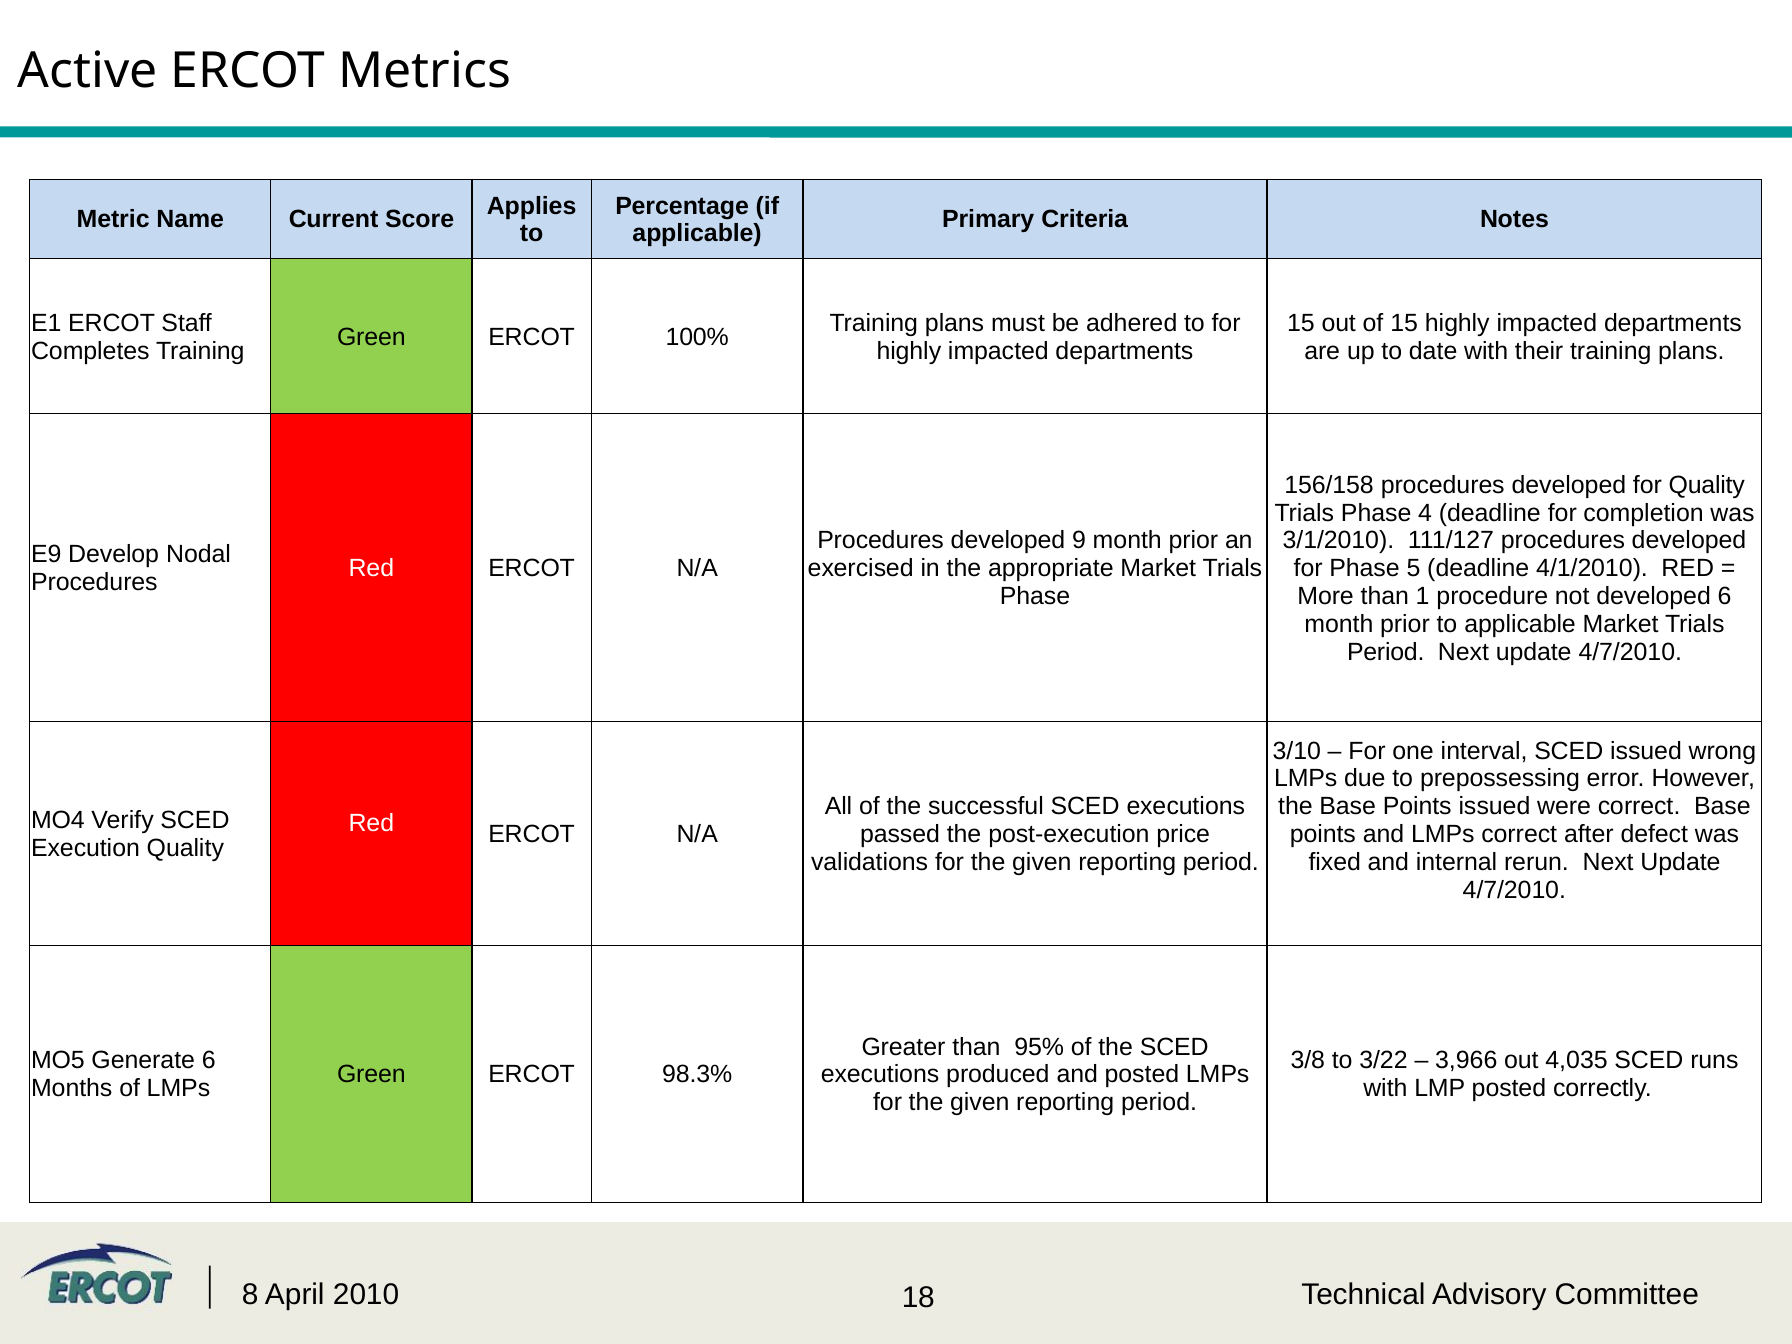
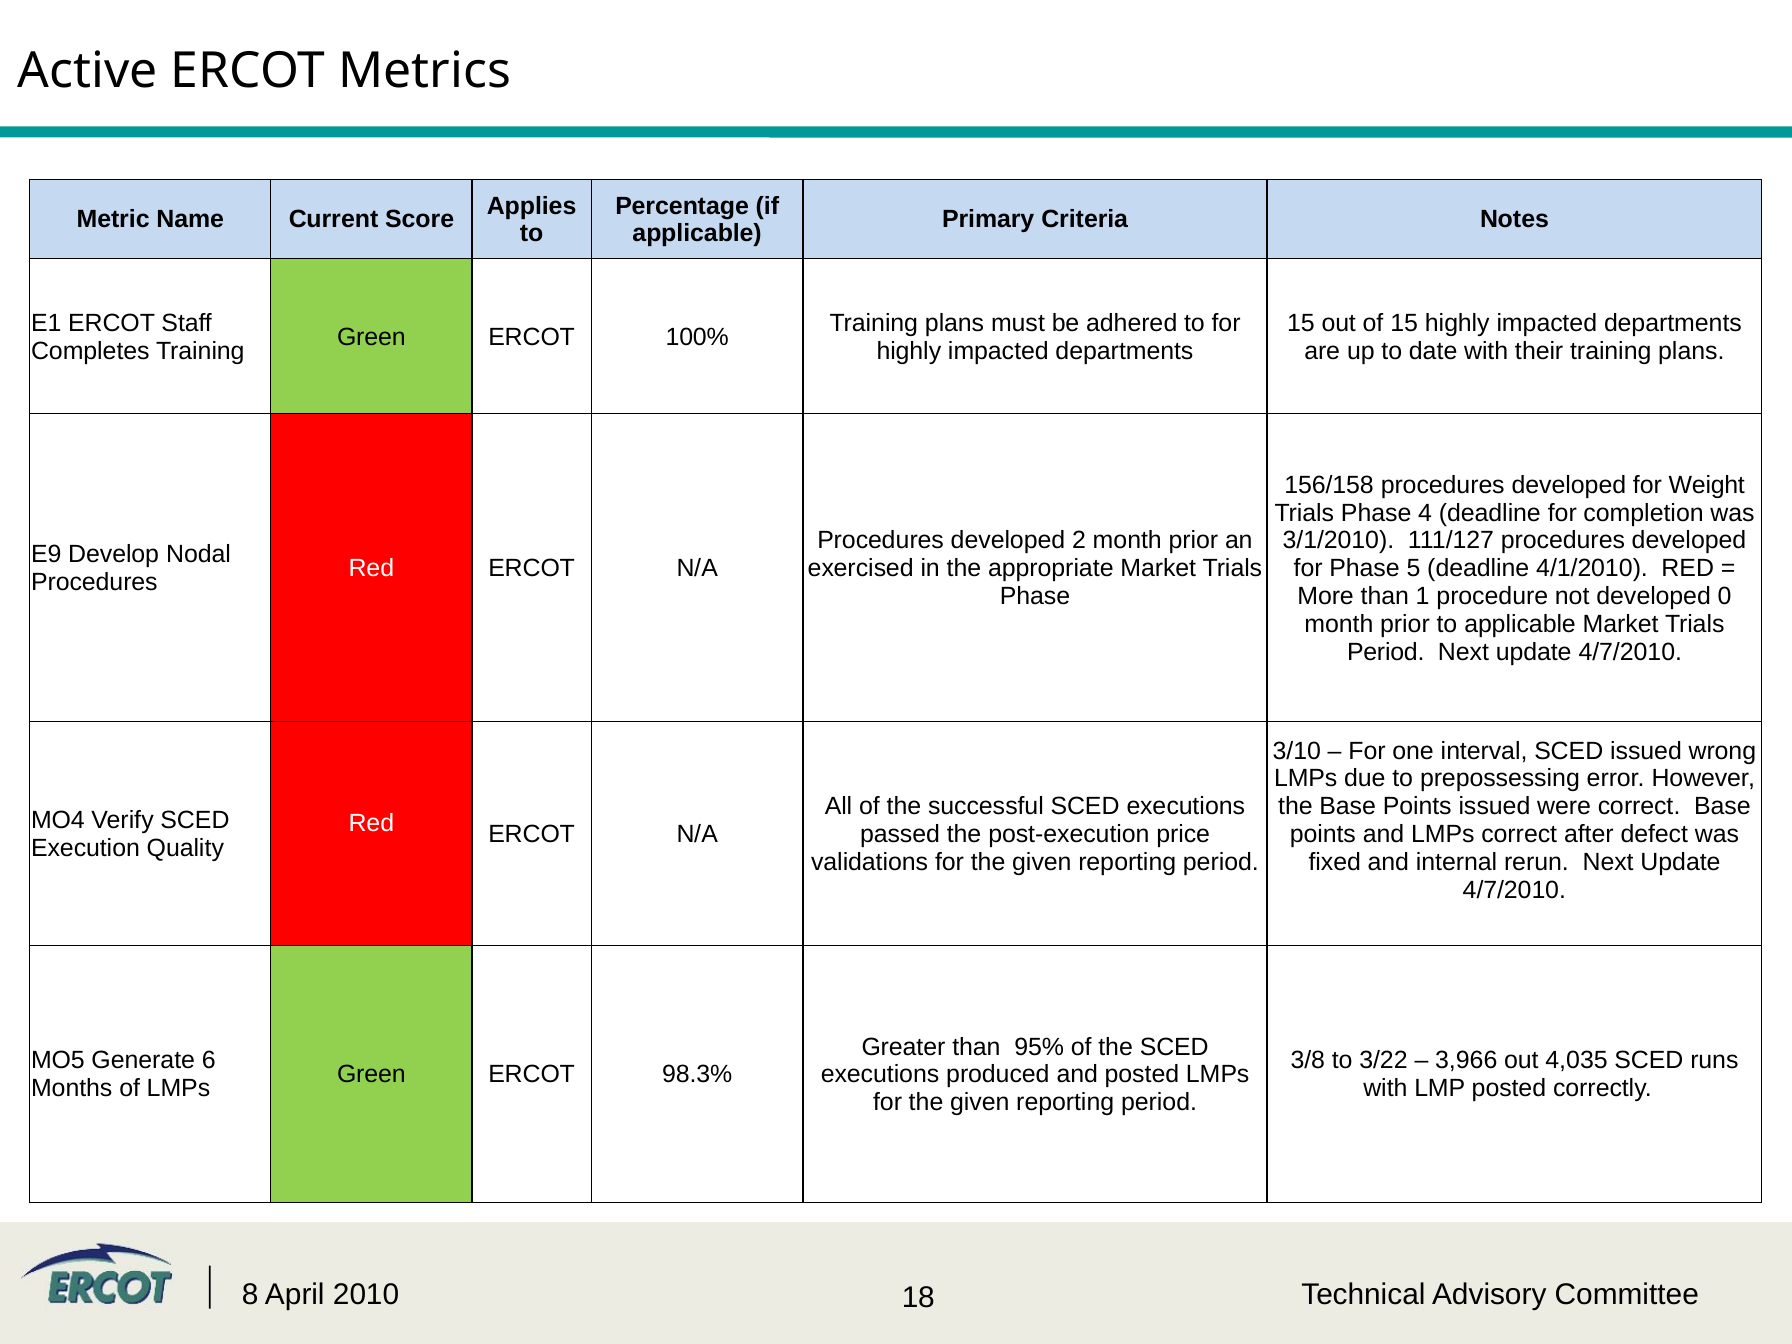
for Quality: Quality -> Weight
9: 9 -> 2
developed 6: 6 -> 0
